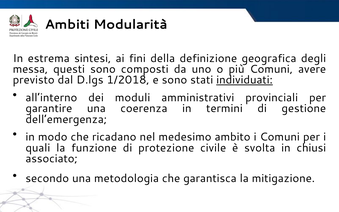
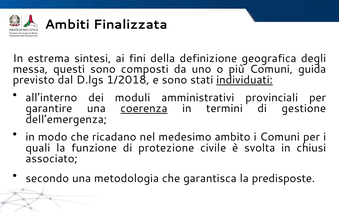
Modularità: Modularità -> Finalizzata
avere: avere -> guida
coerenza underline: none -> present
mitigazione: mitigazione -> predisposte
